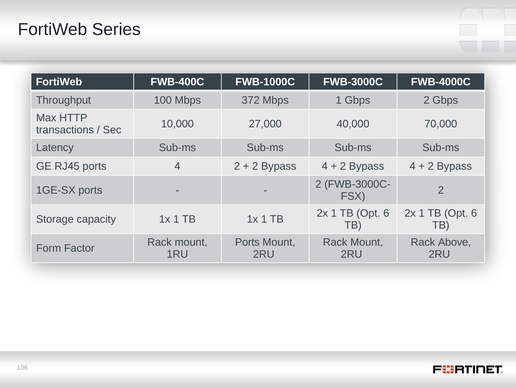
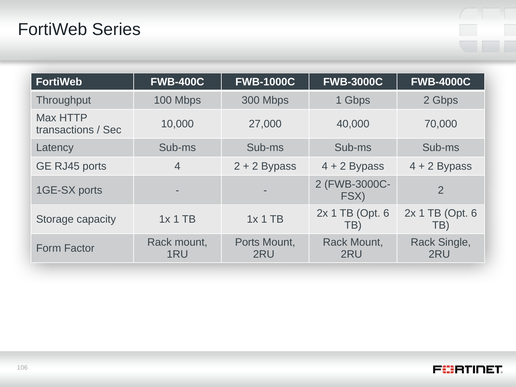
372: 372 -> 300
Above: Above -> Single
